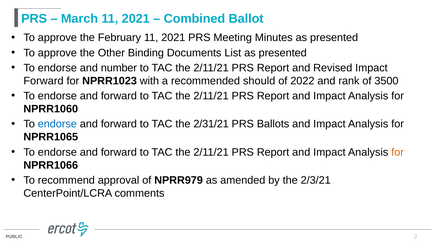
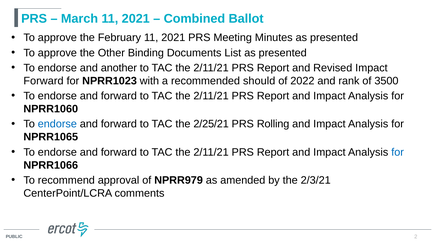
number: number -> another
2/31/21: 2/31/21 -> 2/25/21
Ballots: Ballots -> Rolling
for at (398, 152) colour: orange -> blue
